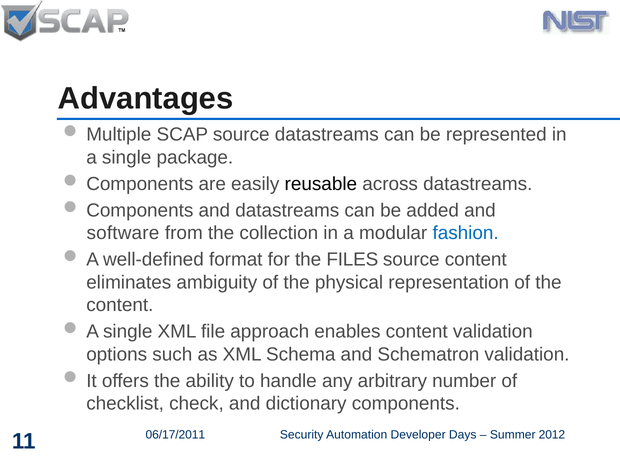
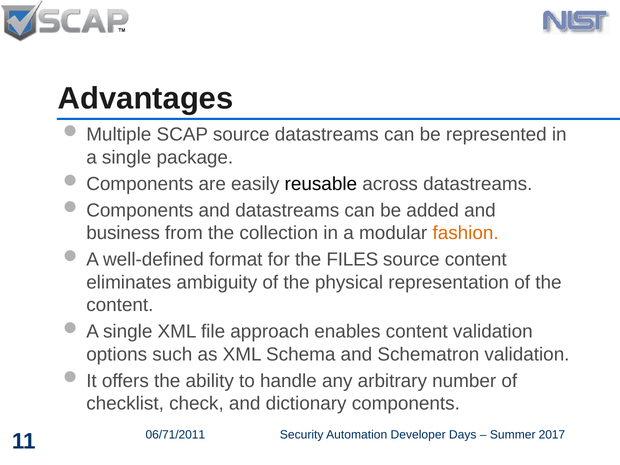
software: software -> business
fashion colour: blue -> orange
06/17/2011: 06/17/2011 -> 06/71/2011
2012: 2012 -> 2017
